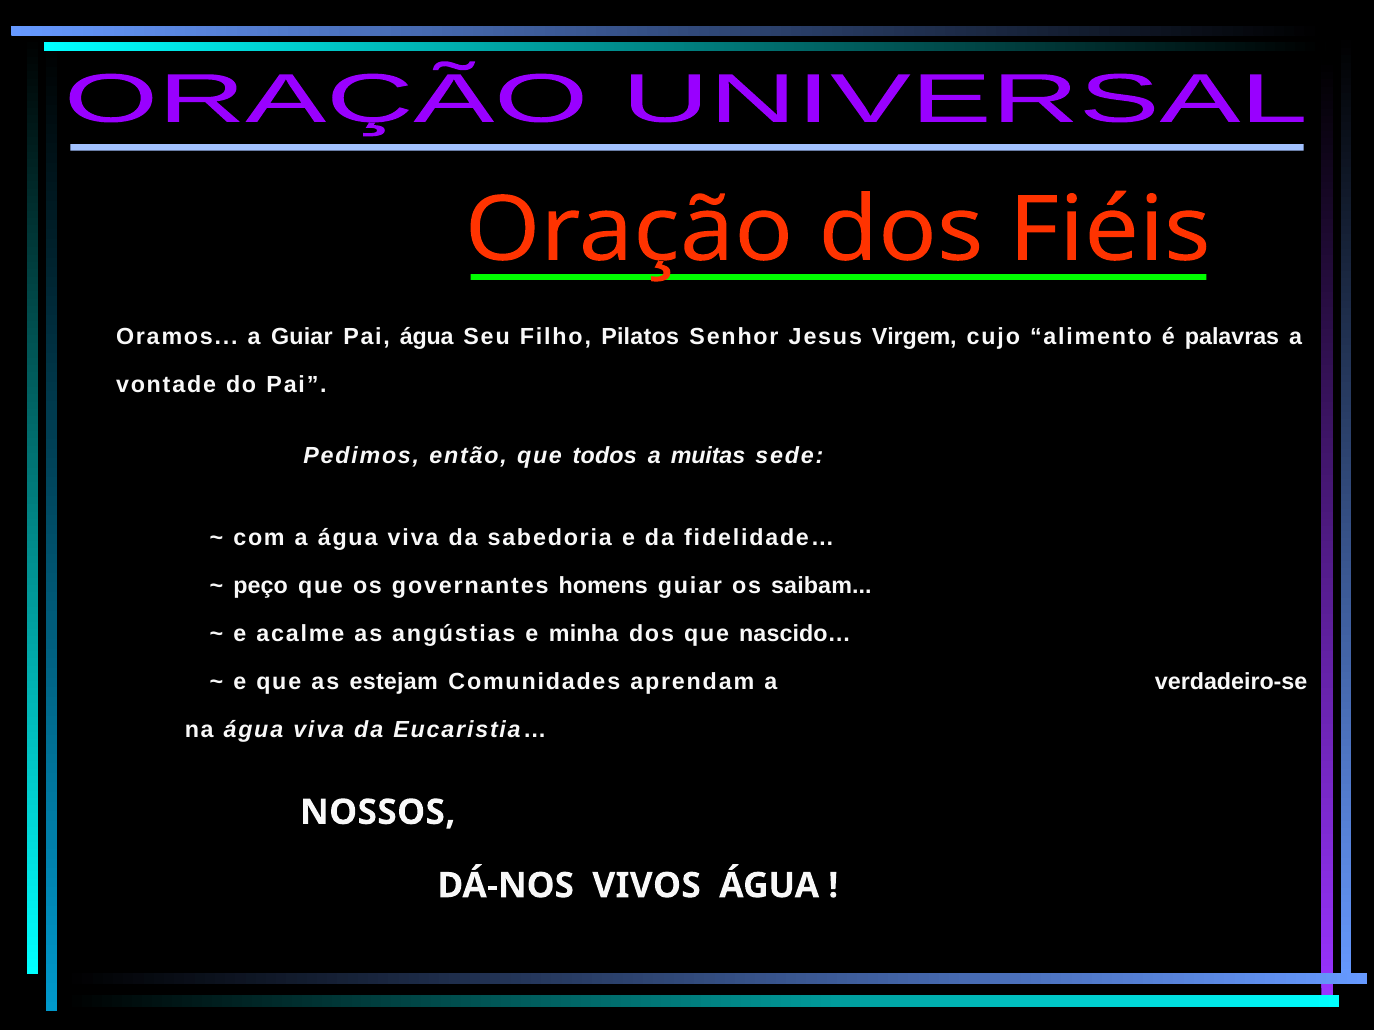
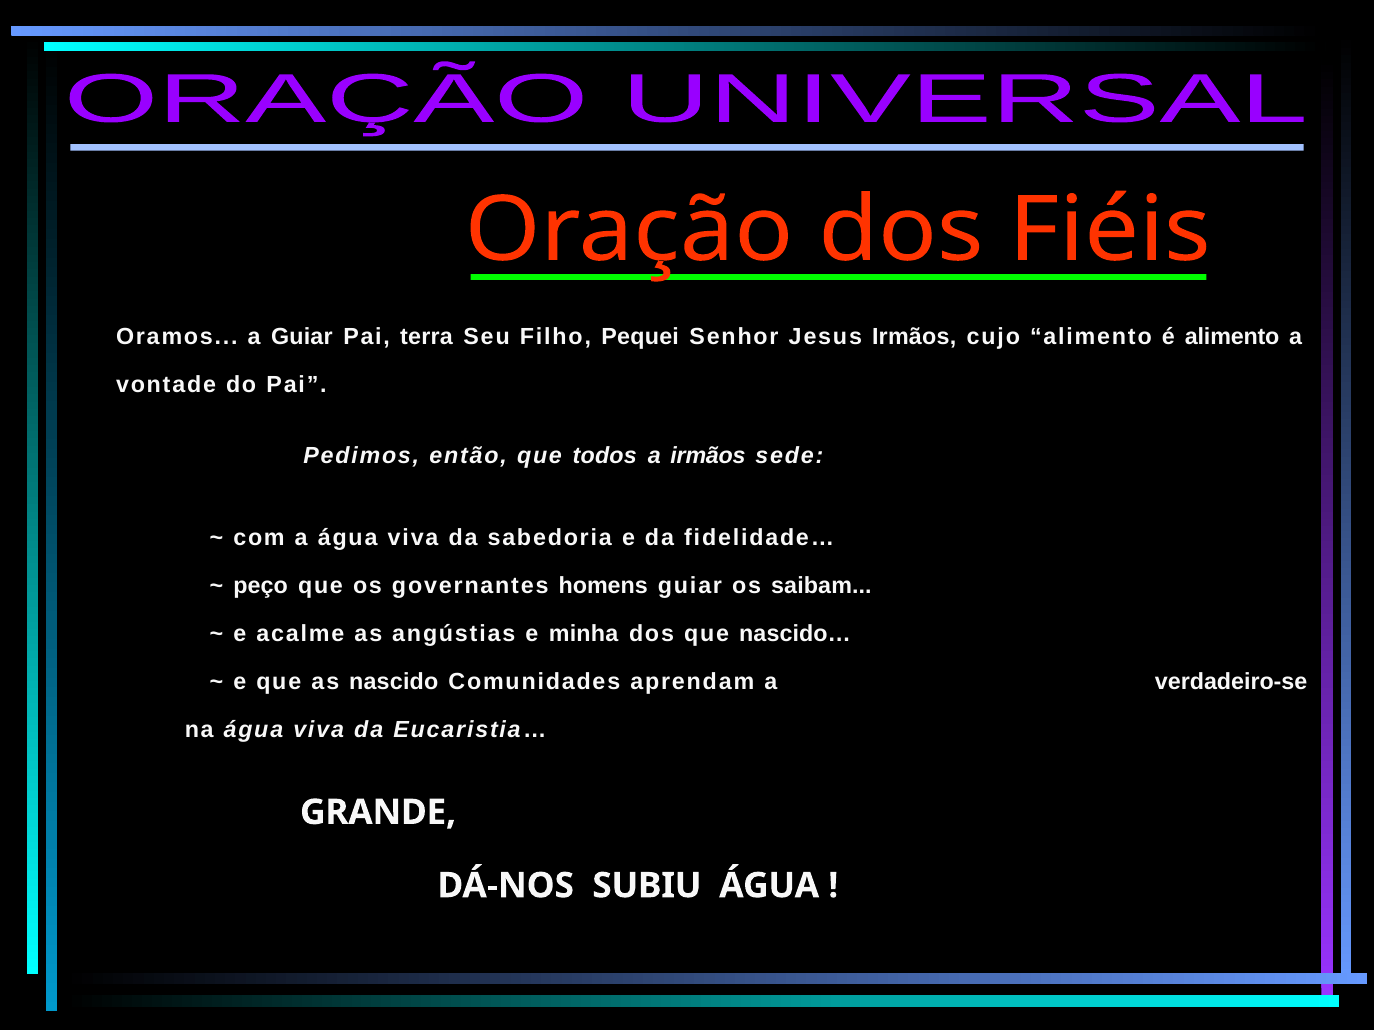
Pai água: água -> terra
Pilatos: Pilatos -> Pequei
Jesus Virgem: Virgem -> Irmãos
é palavras: palavras -> alimento
a muitas: muitas -> irmãos
estejam: estejam -> nascido
NOSSOS: NOSSOS -> GRANDE
VIVOS: VIVOS -> SUBIU
